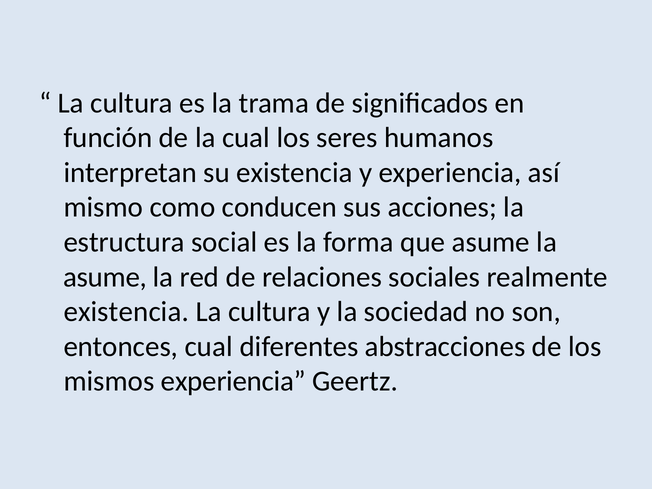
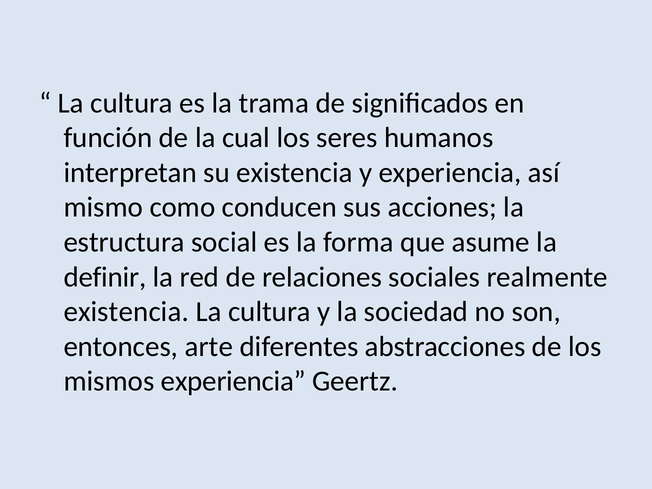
asume at (105, 277): asume -> definir
entonces cual: cual -> arte
